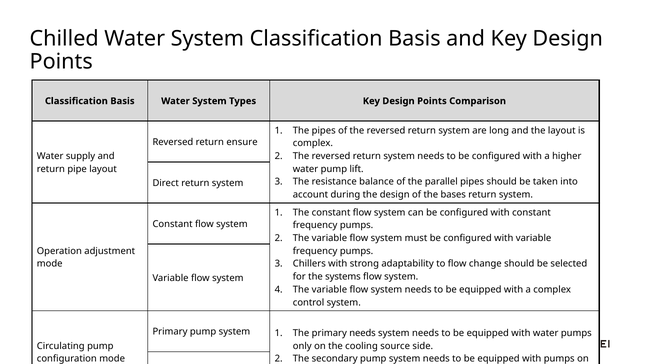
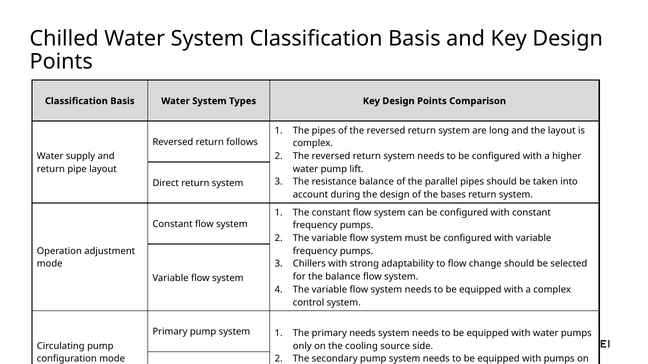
ensure: ensure -> follows
the systems: systems -> balance
